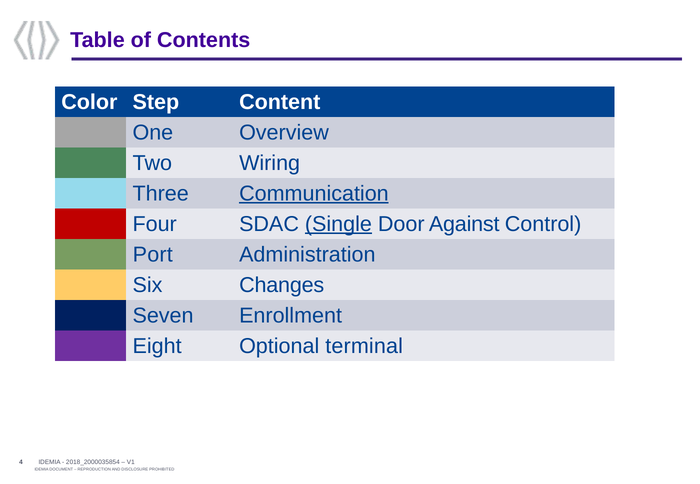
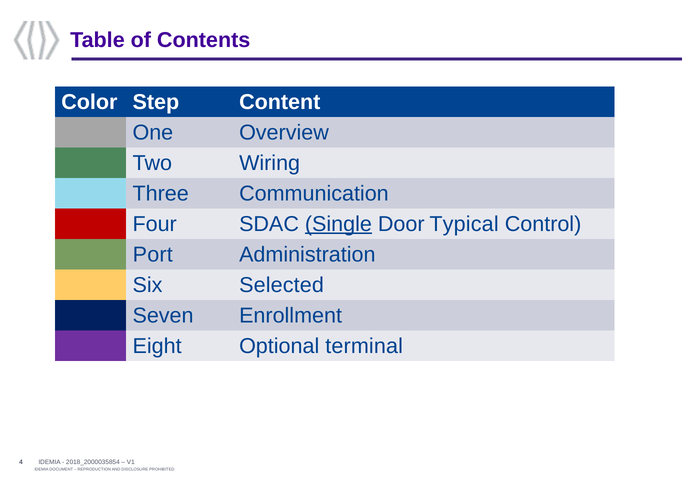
Communication underline: present -> none
Against: Against -> Typical
Changes: Changes -> Selected
